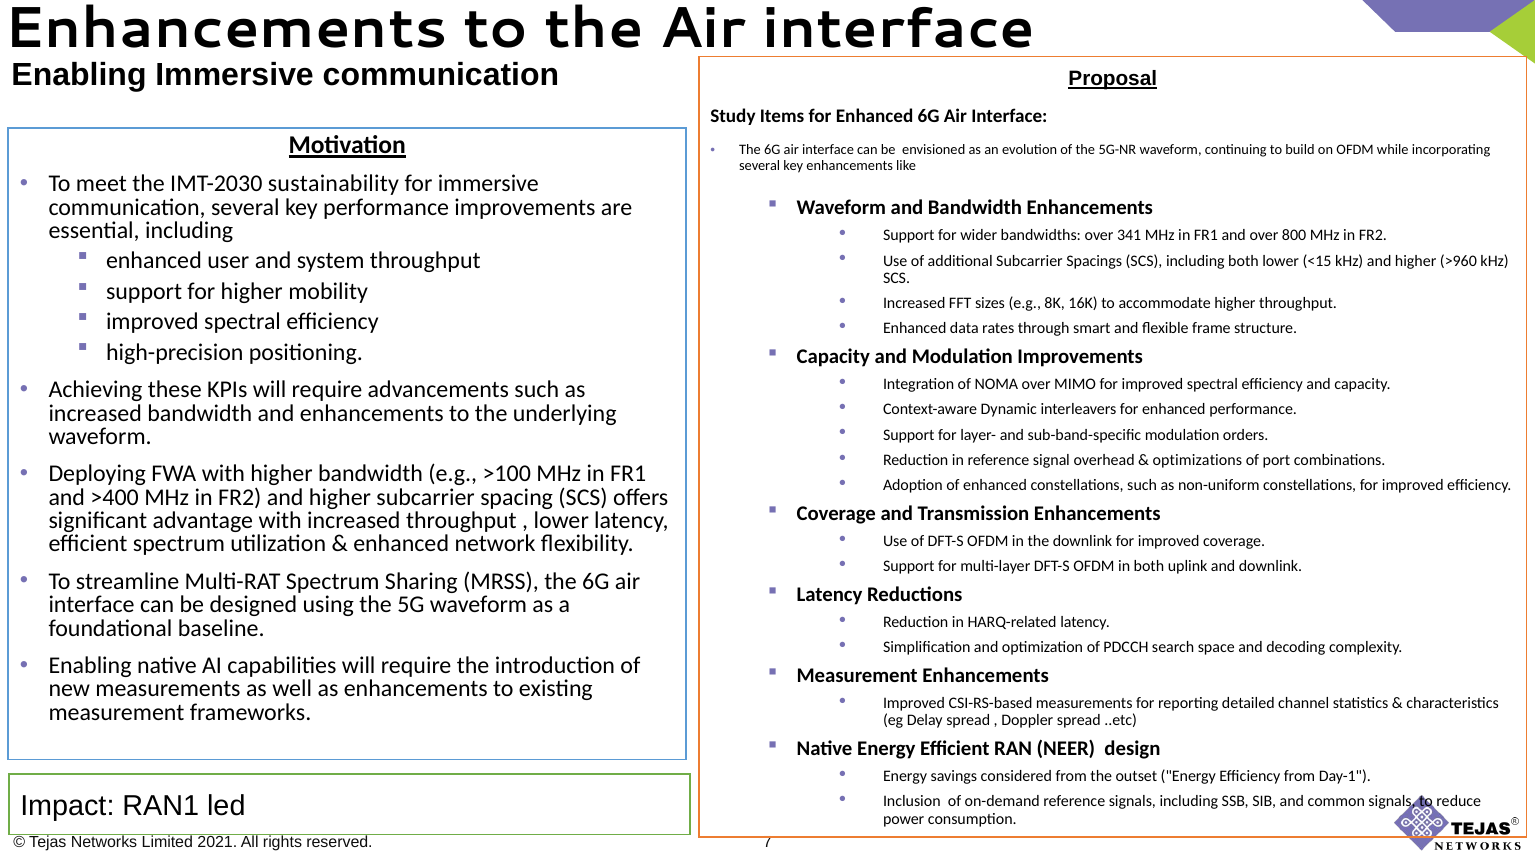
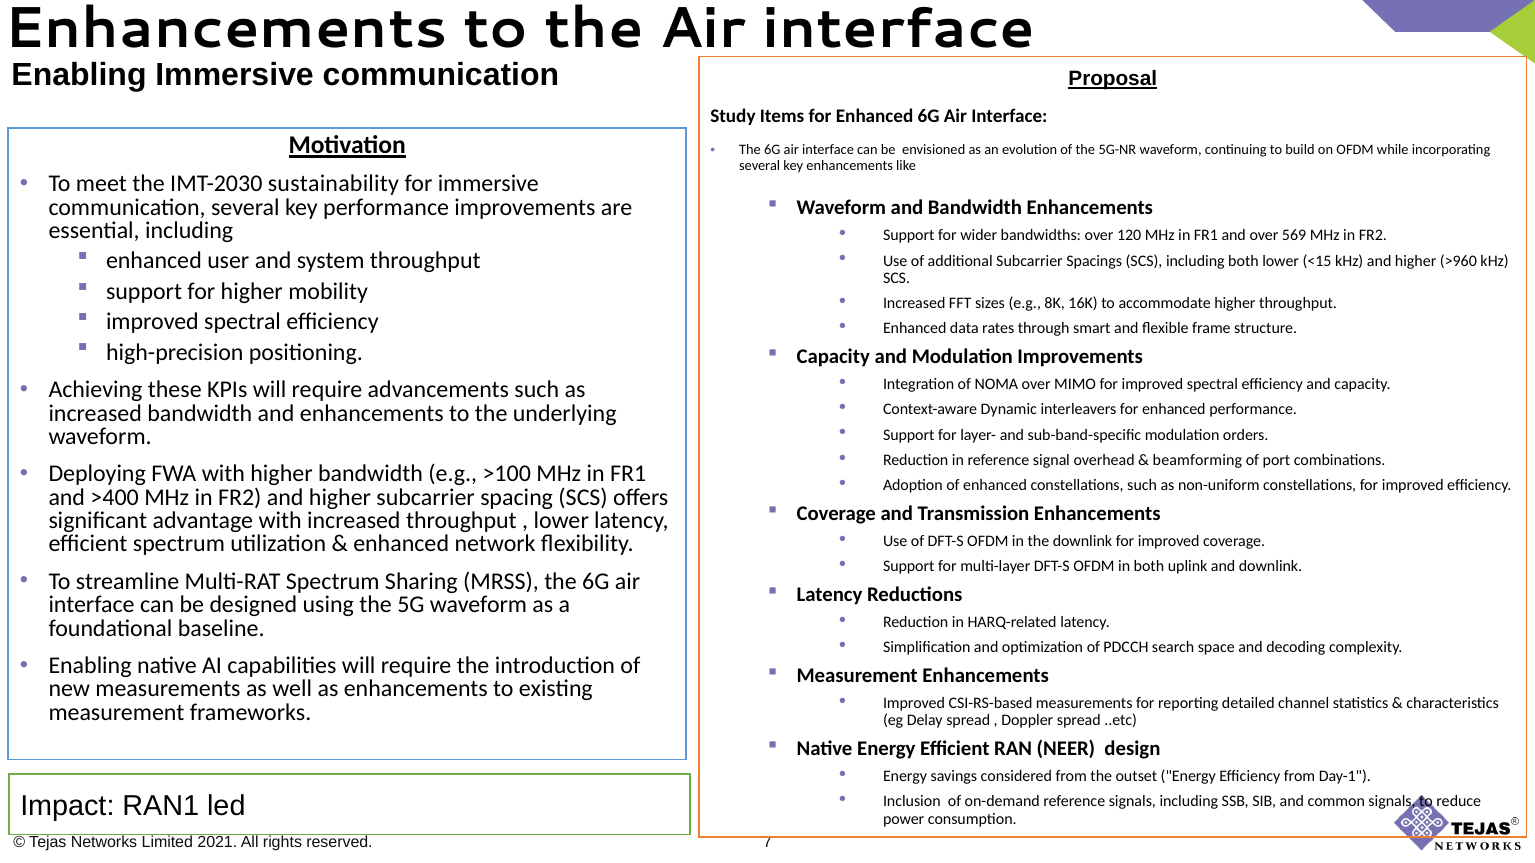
341: 341 -> 120
800: 800 -> 569
optimizations: optimizations -> beamforming
